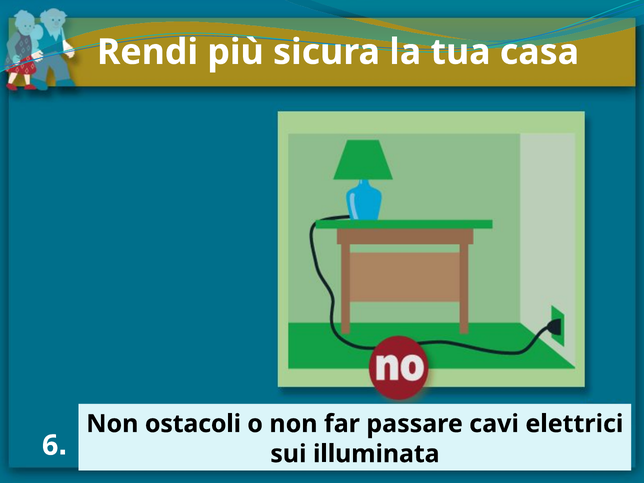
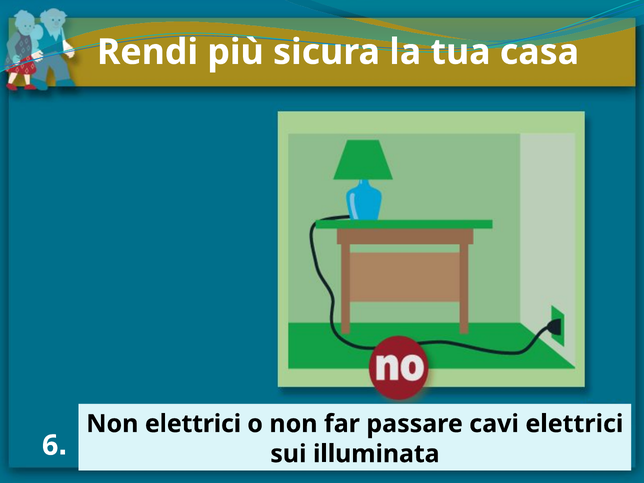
Non ostacoli: ostacoli -> elettrici
